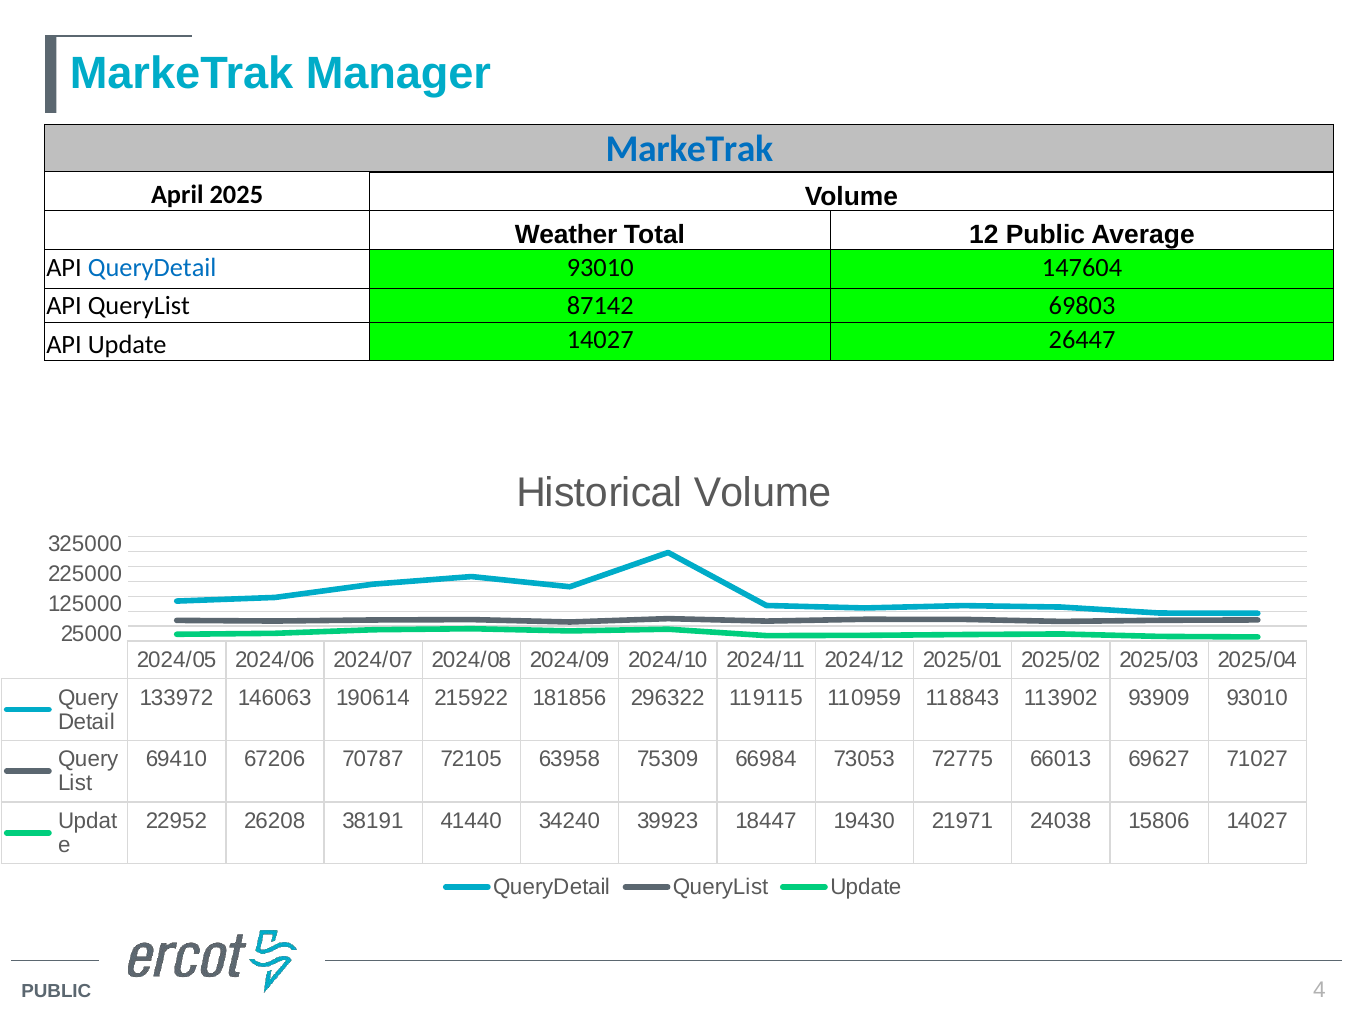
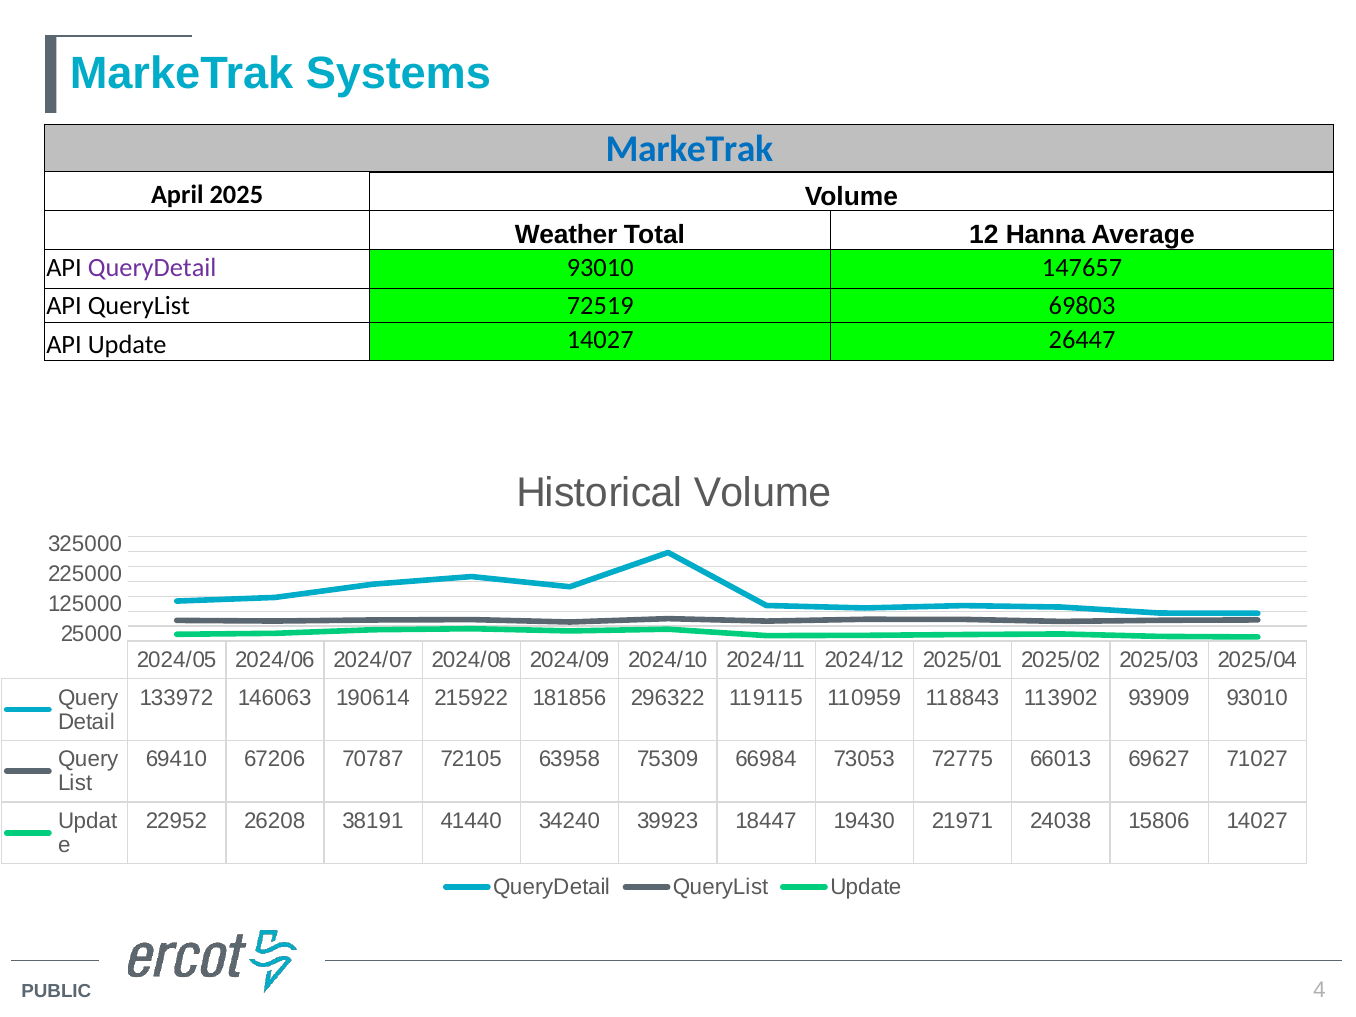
Manager: Manager -> Systems
12 Public: Public -> Hanna
QueryDetail at (152, 267) colour: blue -> purple
147604: 147604 -> 147657
87142: 87142 -> 72519
